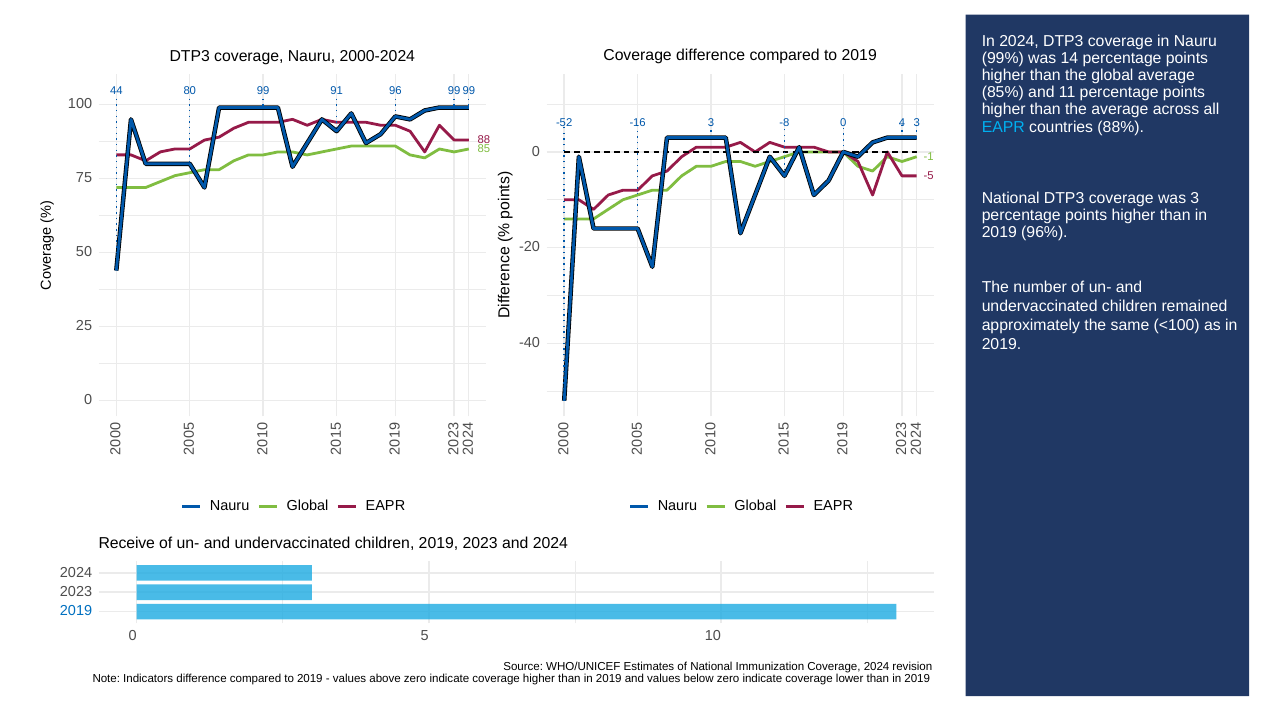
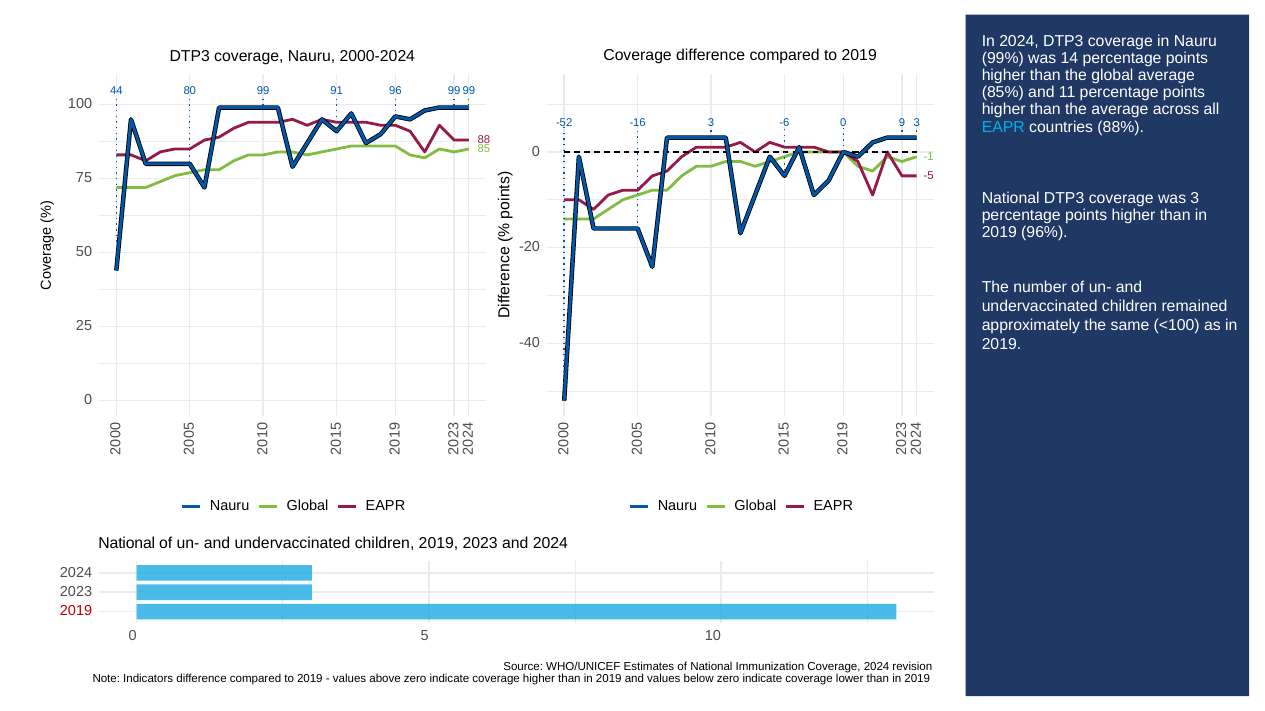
-8: -8 -> -6
0 4: 4 -> 9
Receive at (127, 544): Receive -> National
2019 at (76, 612) colour: blue -> red
